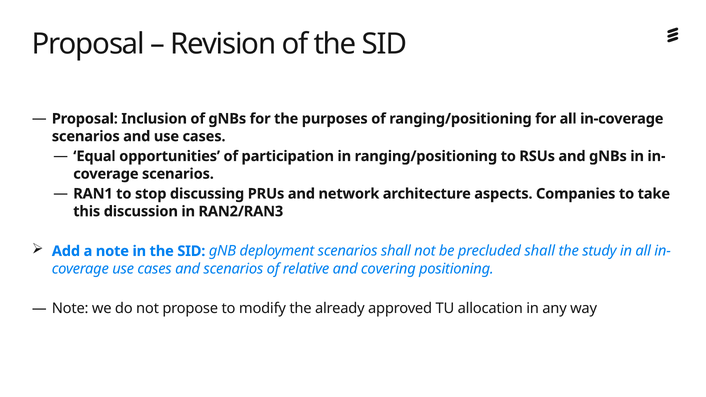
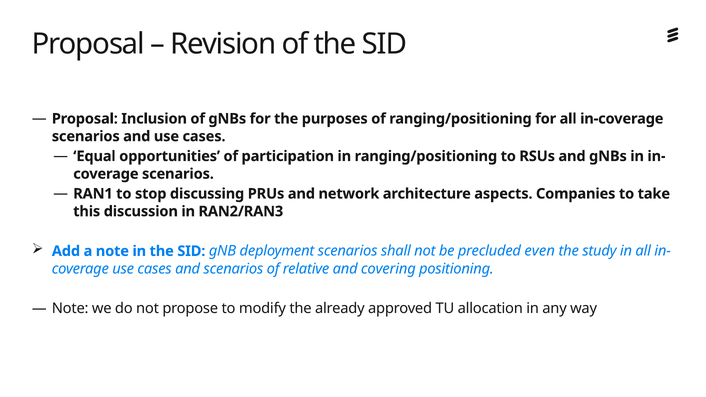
precluded shall: shall -> even
